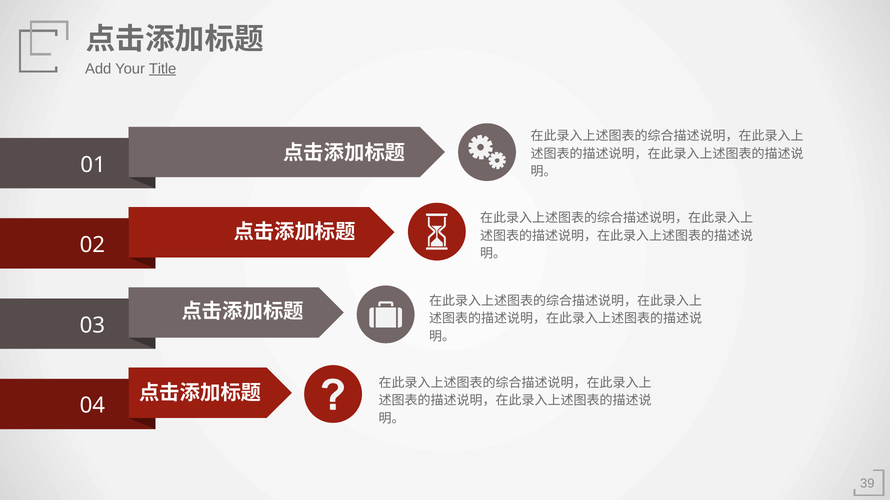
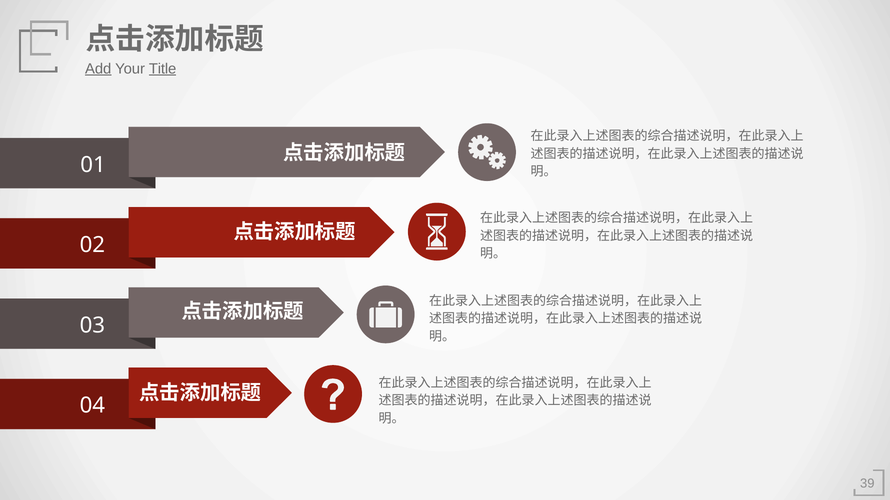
Add underline: none -> present
